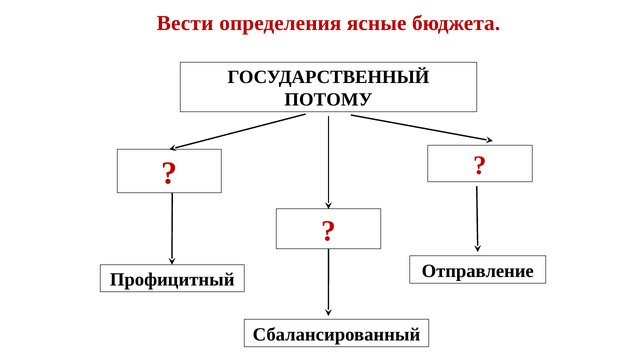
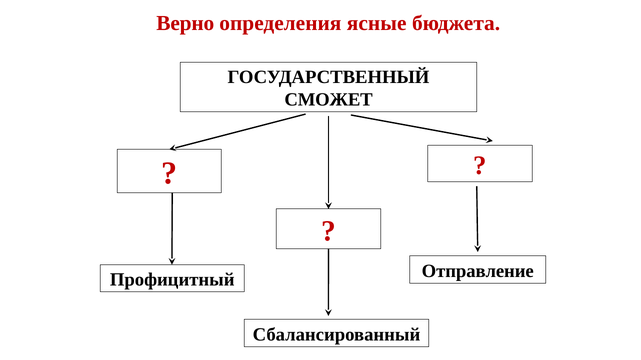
Вести: Вести -> Верно
ПОТОМУ: ПОТОМУ -> СМОЖЕТ
